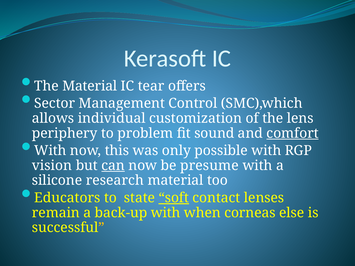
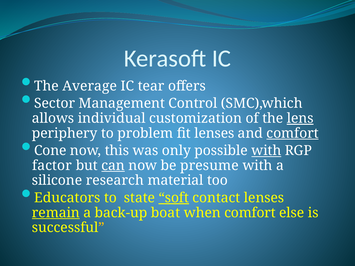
The Material: Material -> Average
lens underline: none -> present
fit sound: sound -> lenses
With at (50, 151): With -> Cone
with at (266, 151) underline: none -> present
vision: vision -> factor
remain underline: none -> present
back-up with: with -> boat
when corneas: corneas -> comfort
